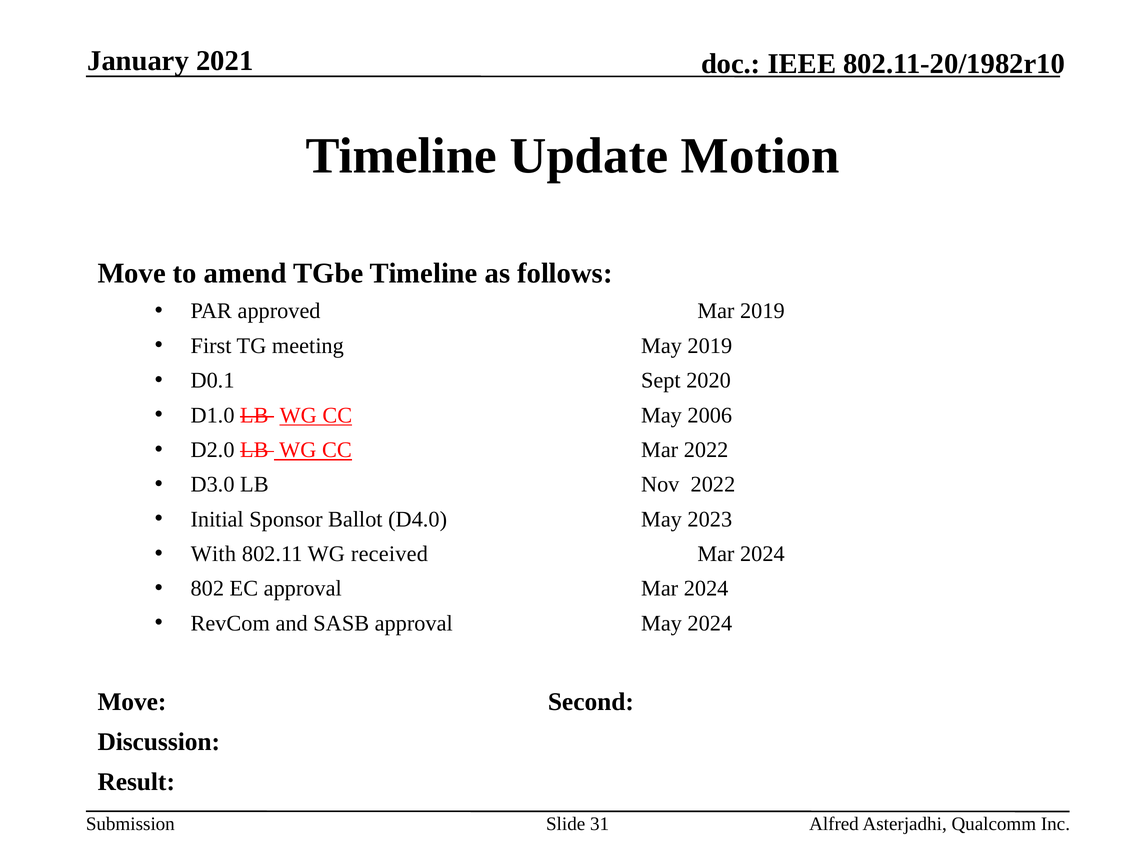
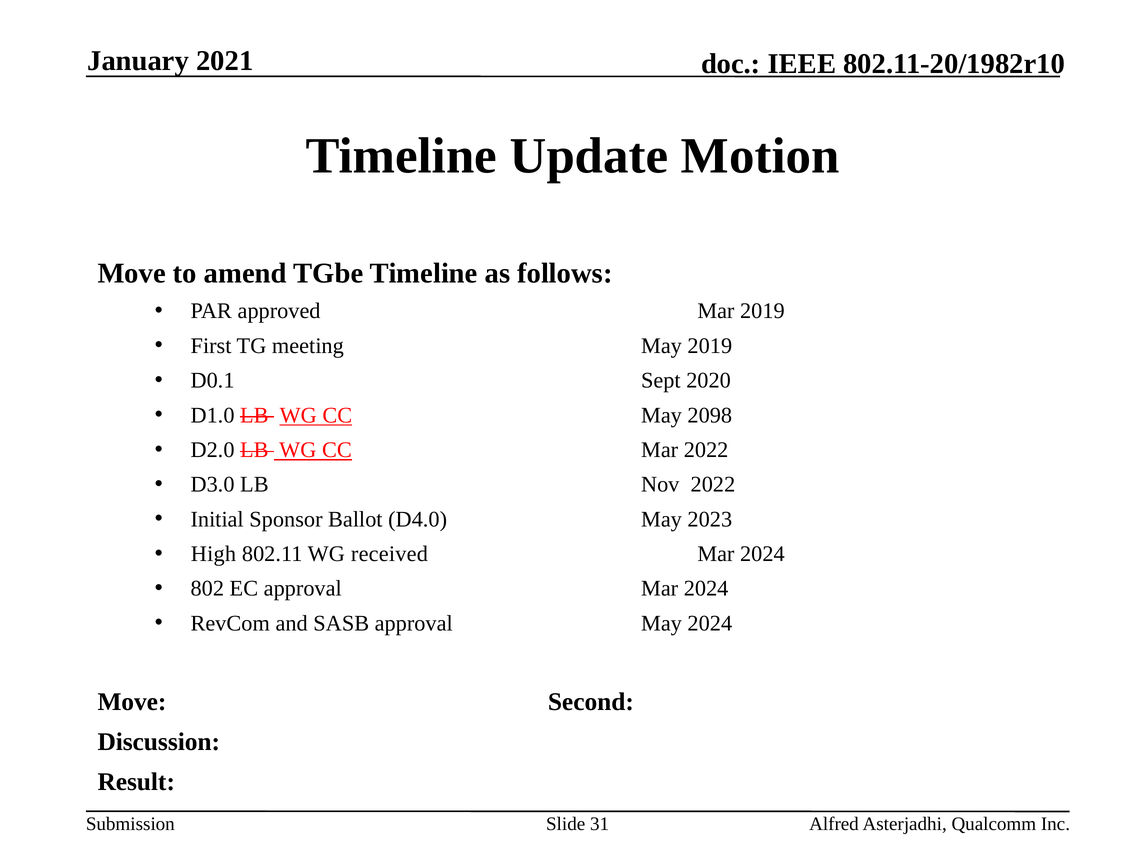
2006: 2006 -> 2098
With: With -> High
